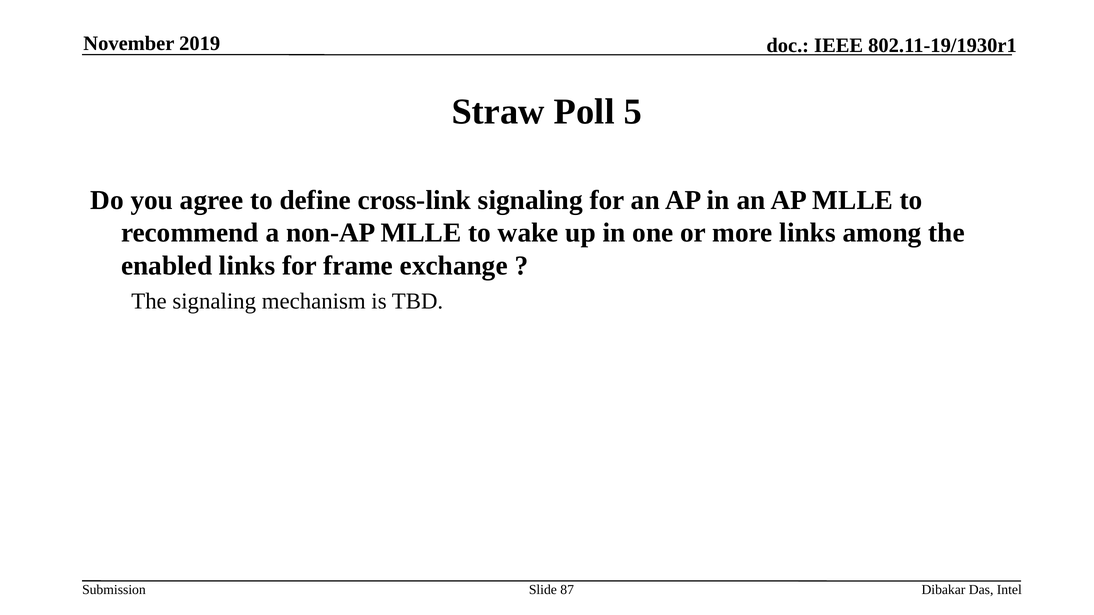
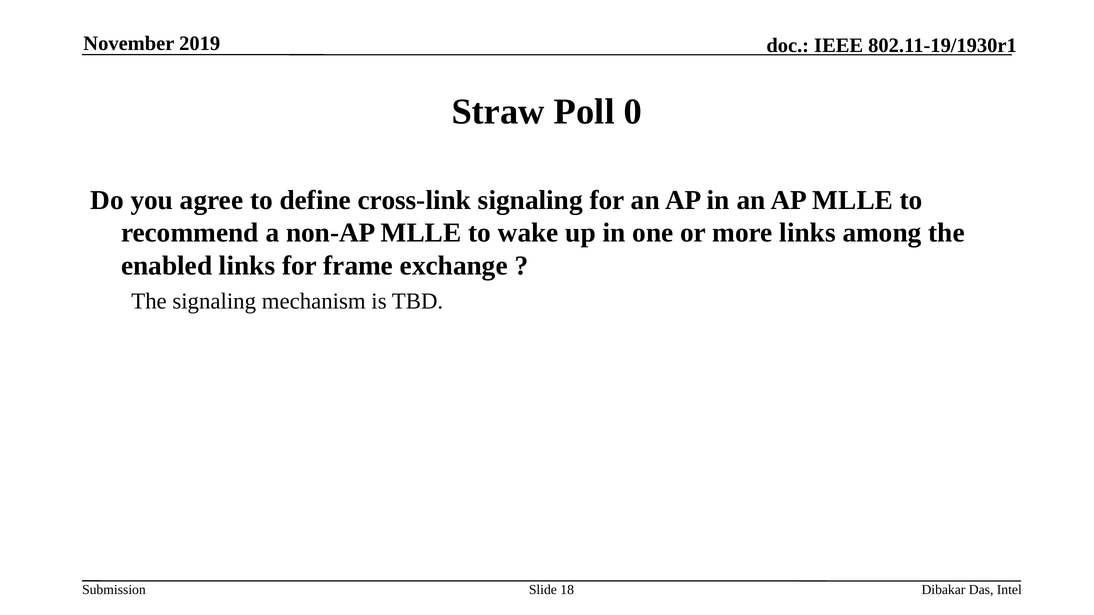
5: 5 -> 0
87: 87 -> 18
